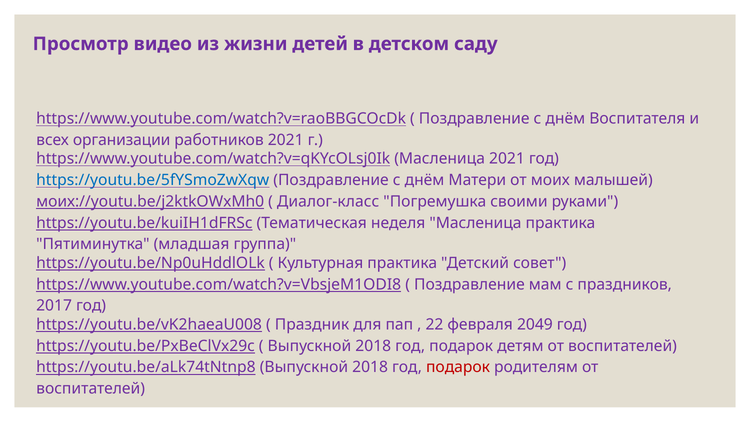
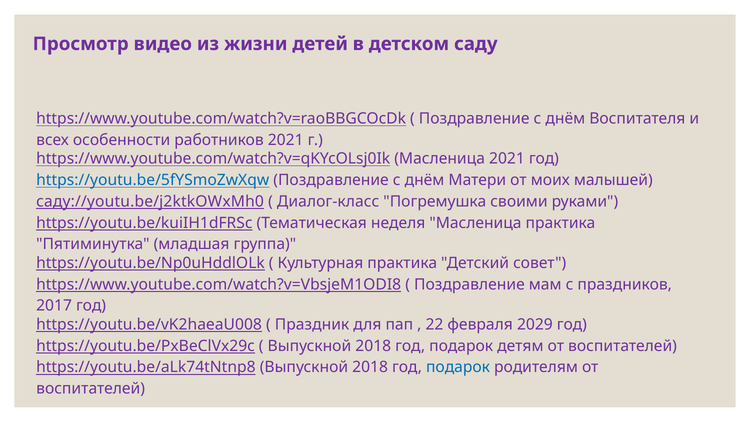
организации: организации -> особенности
моих://youtu.be/j2ktkOWxMh0: моих://youtu.be/j2ktkOWxMh0 -> саду://youtu.be/j2ktkOWxMh0
2049: 2049 -> 2029
подарок at (458, 367) colour: red -> blue
